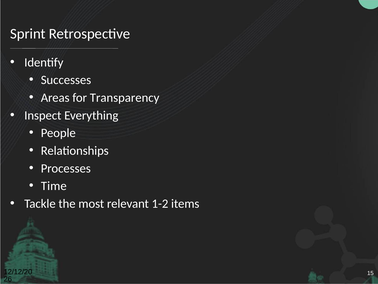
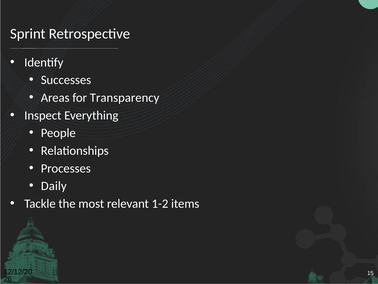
Time: Time -> Daily
